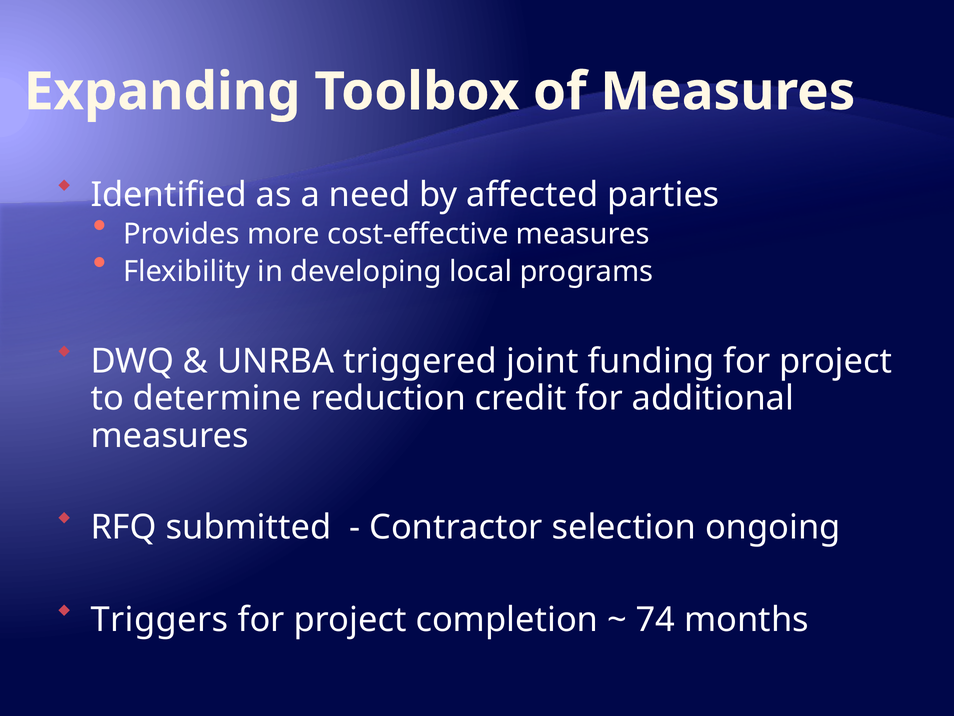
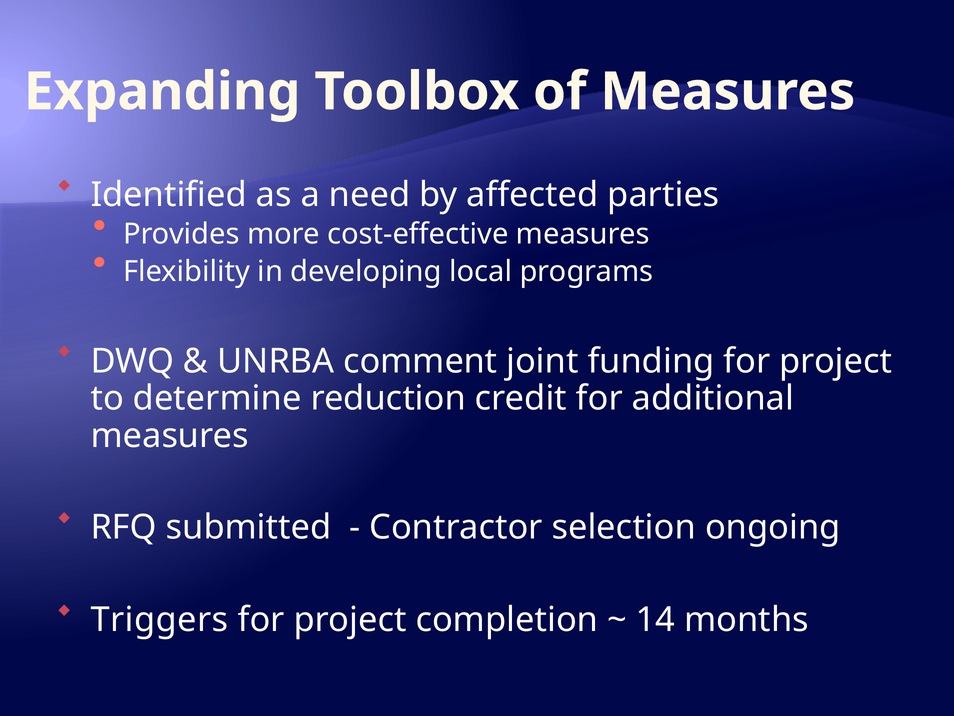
triggered: triggered -> comment
74: 74 -> 14
